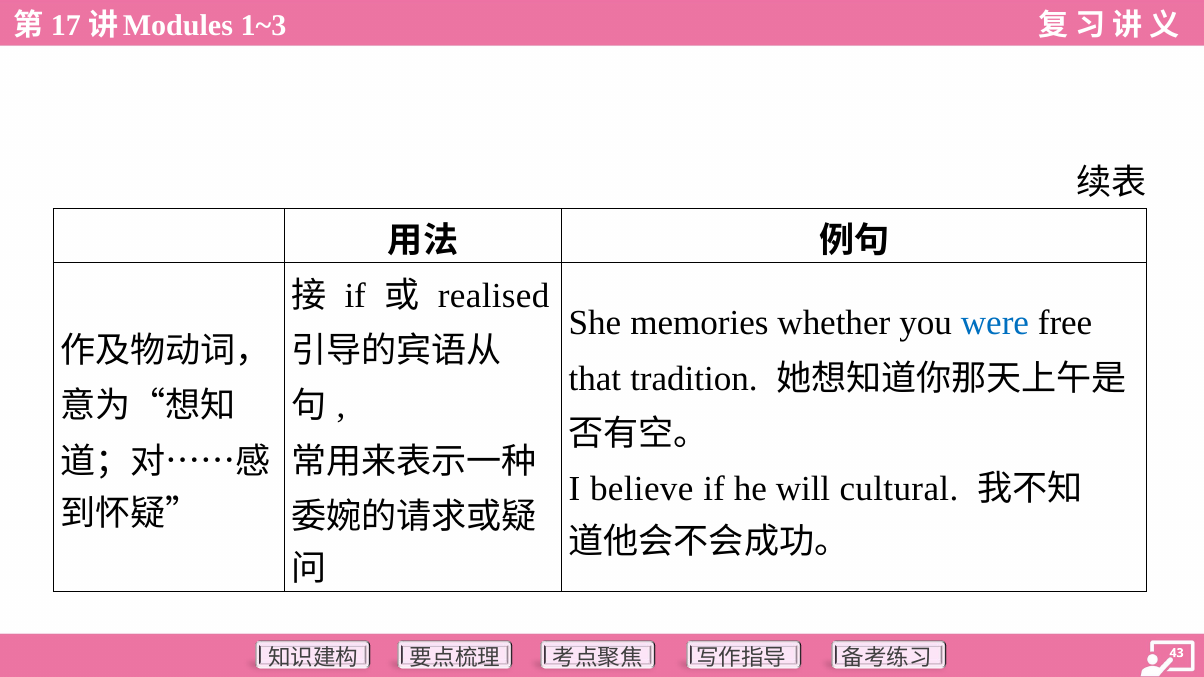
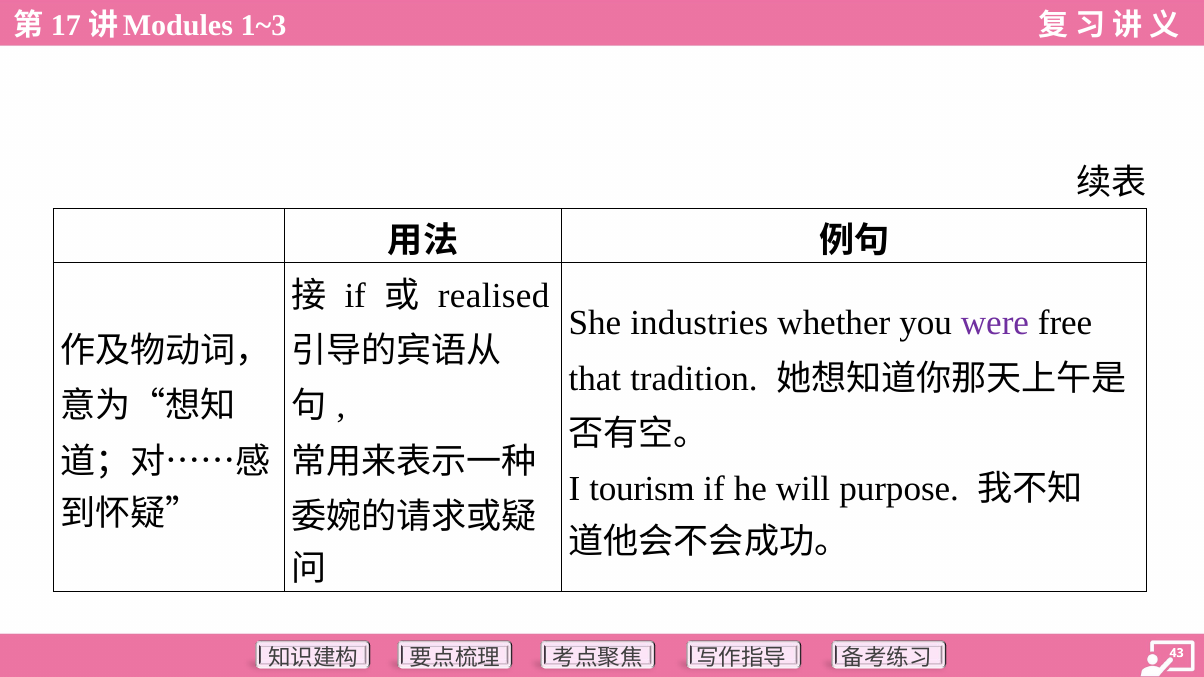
memories: memories -> industries
were colour: blue -> purple
believe: believe -> tourism
cultural: cultural -> purpose
